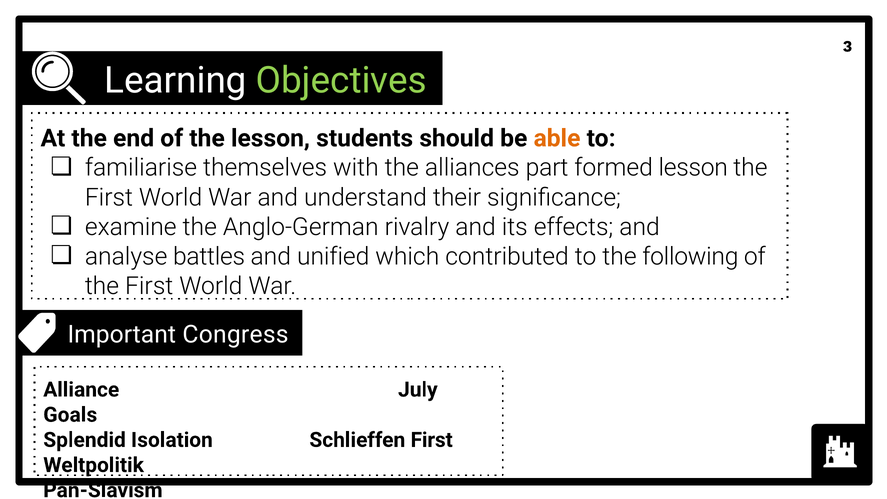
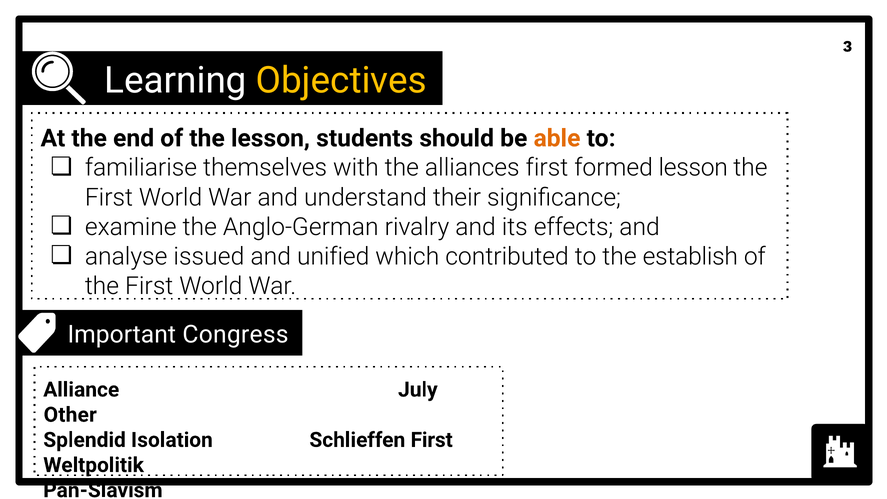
Objectives colour: light green -> yellow
alliances part: part -> first
battles: battles -> issued
following: following -> establish
Goals: Goals -> Other
